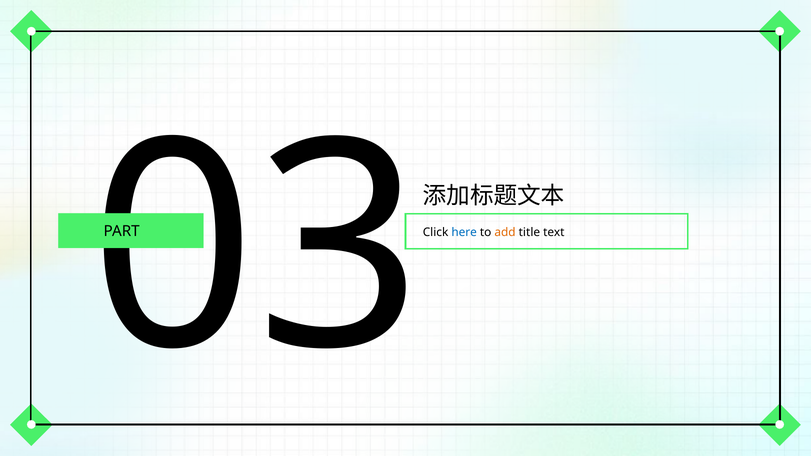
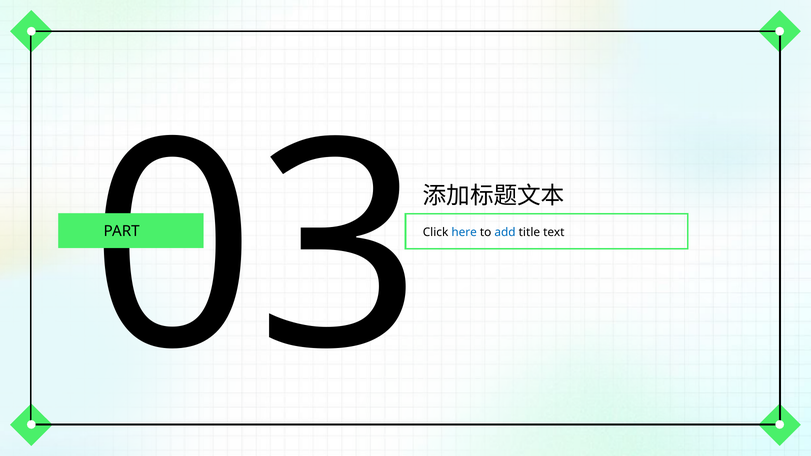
add colour: orange -> blue
